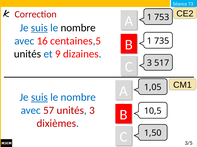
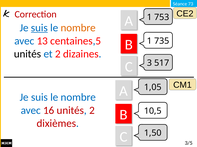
nombre at (78, 28) colour: black -> orange
16: 16 -> 13
et 9: 9 -> 2
suis at (39, 98) underline: present -> none
57: 57 -> 16
unités 3: 3 -> 2
